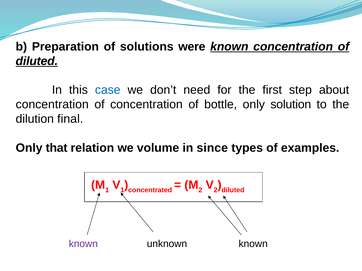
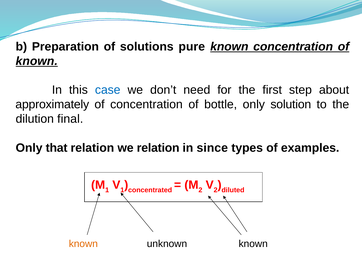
were: were -> pure
diluted at (37, 61): diluted -> known
concentration at (52, 105): concentration -> approximately
we volume: volume -> relation
known at (83, 244) colour: purple -> orange
